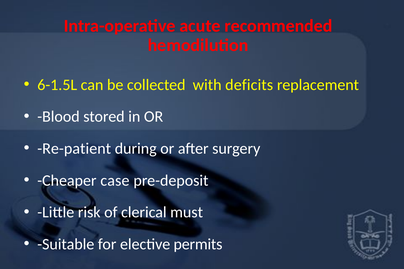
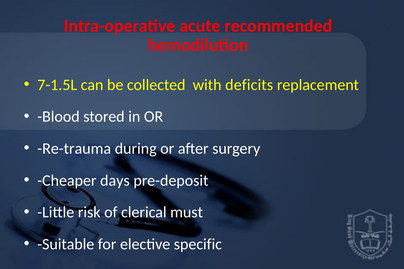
6-1.5L: 6-1.5L -> 7-1.5L
Re-patient: Re-patient -> Re-trauma
case: case -> days
permits: permits -> specific
